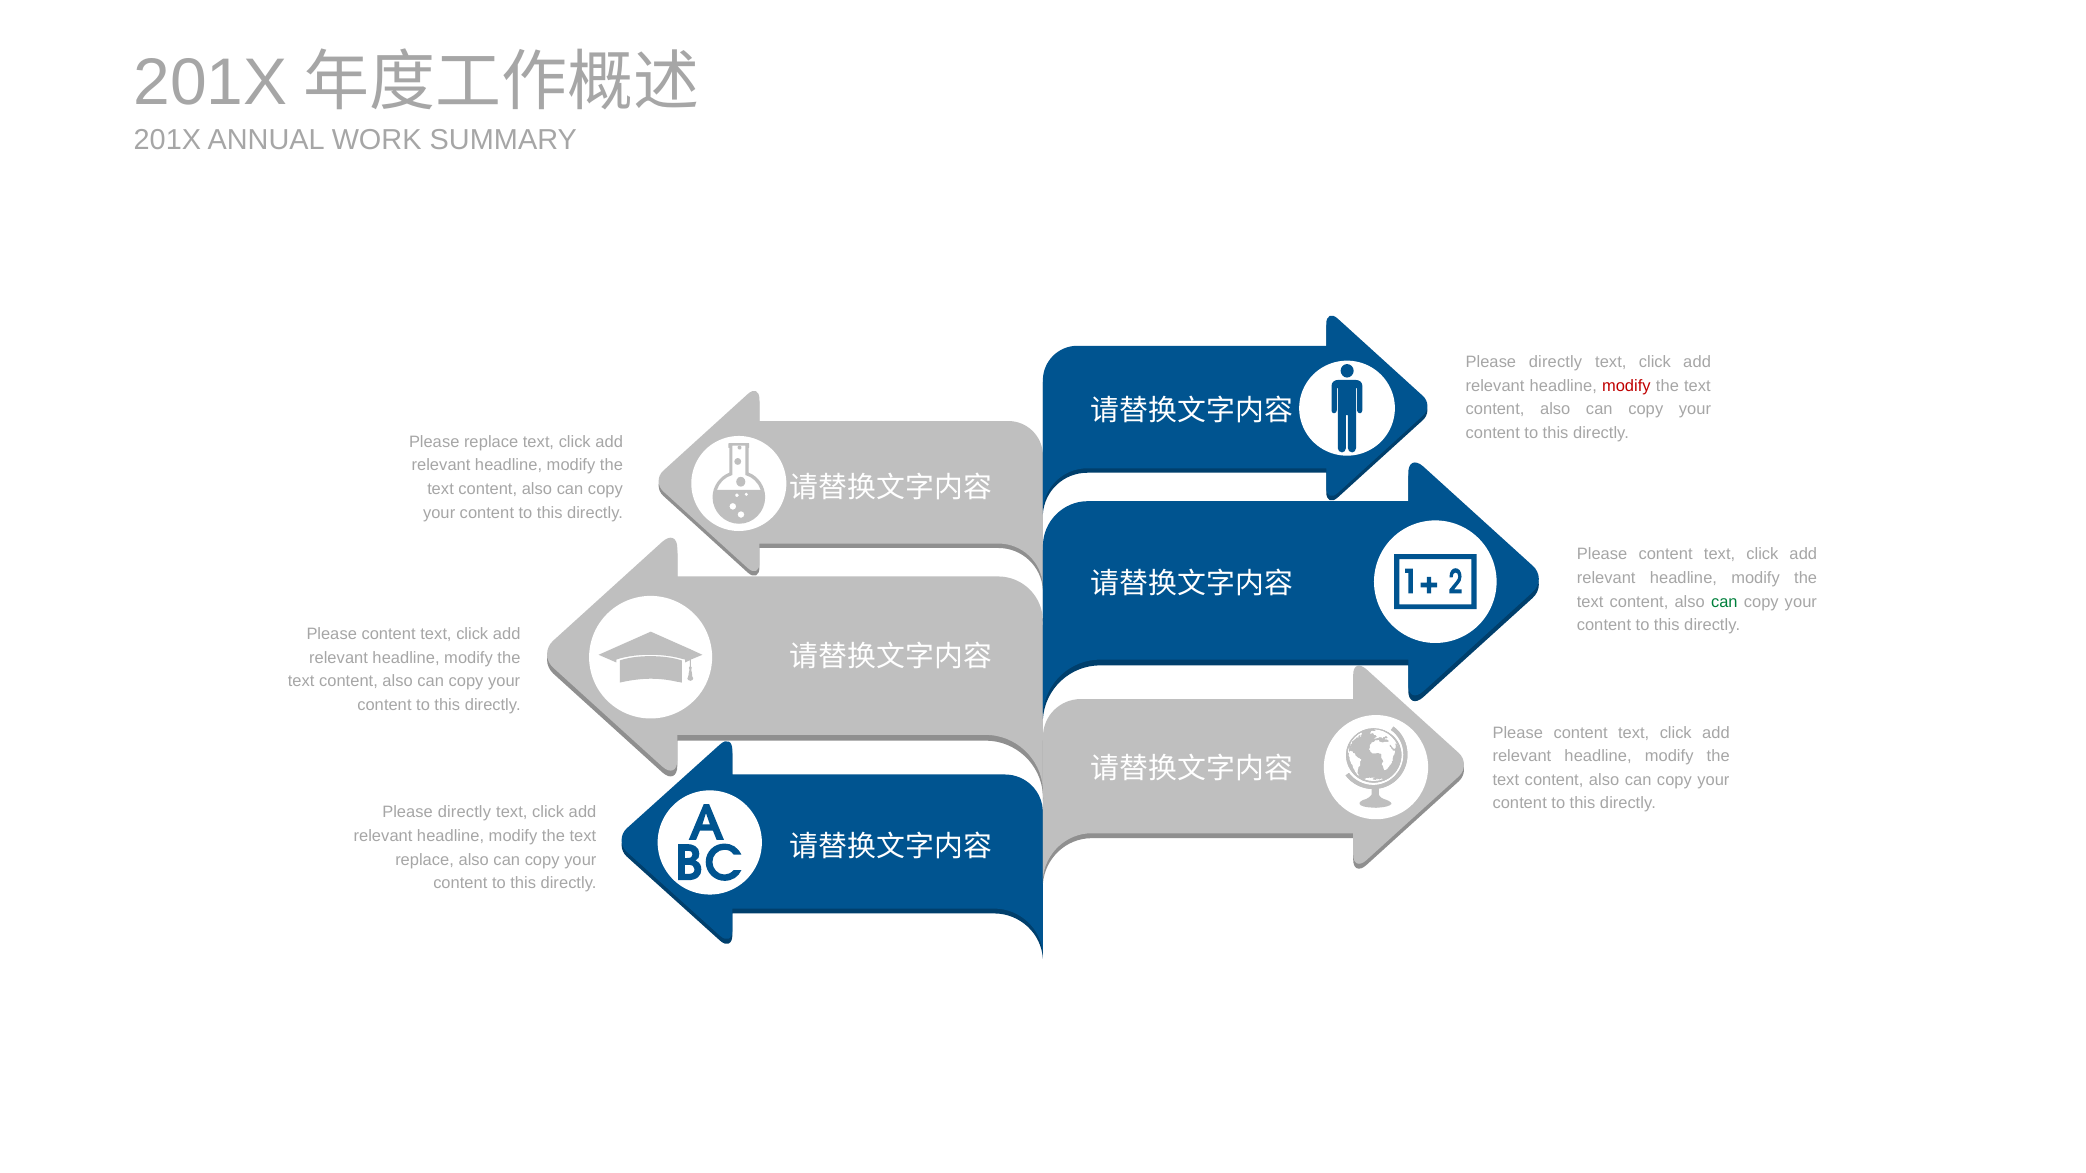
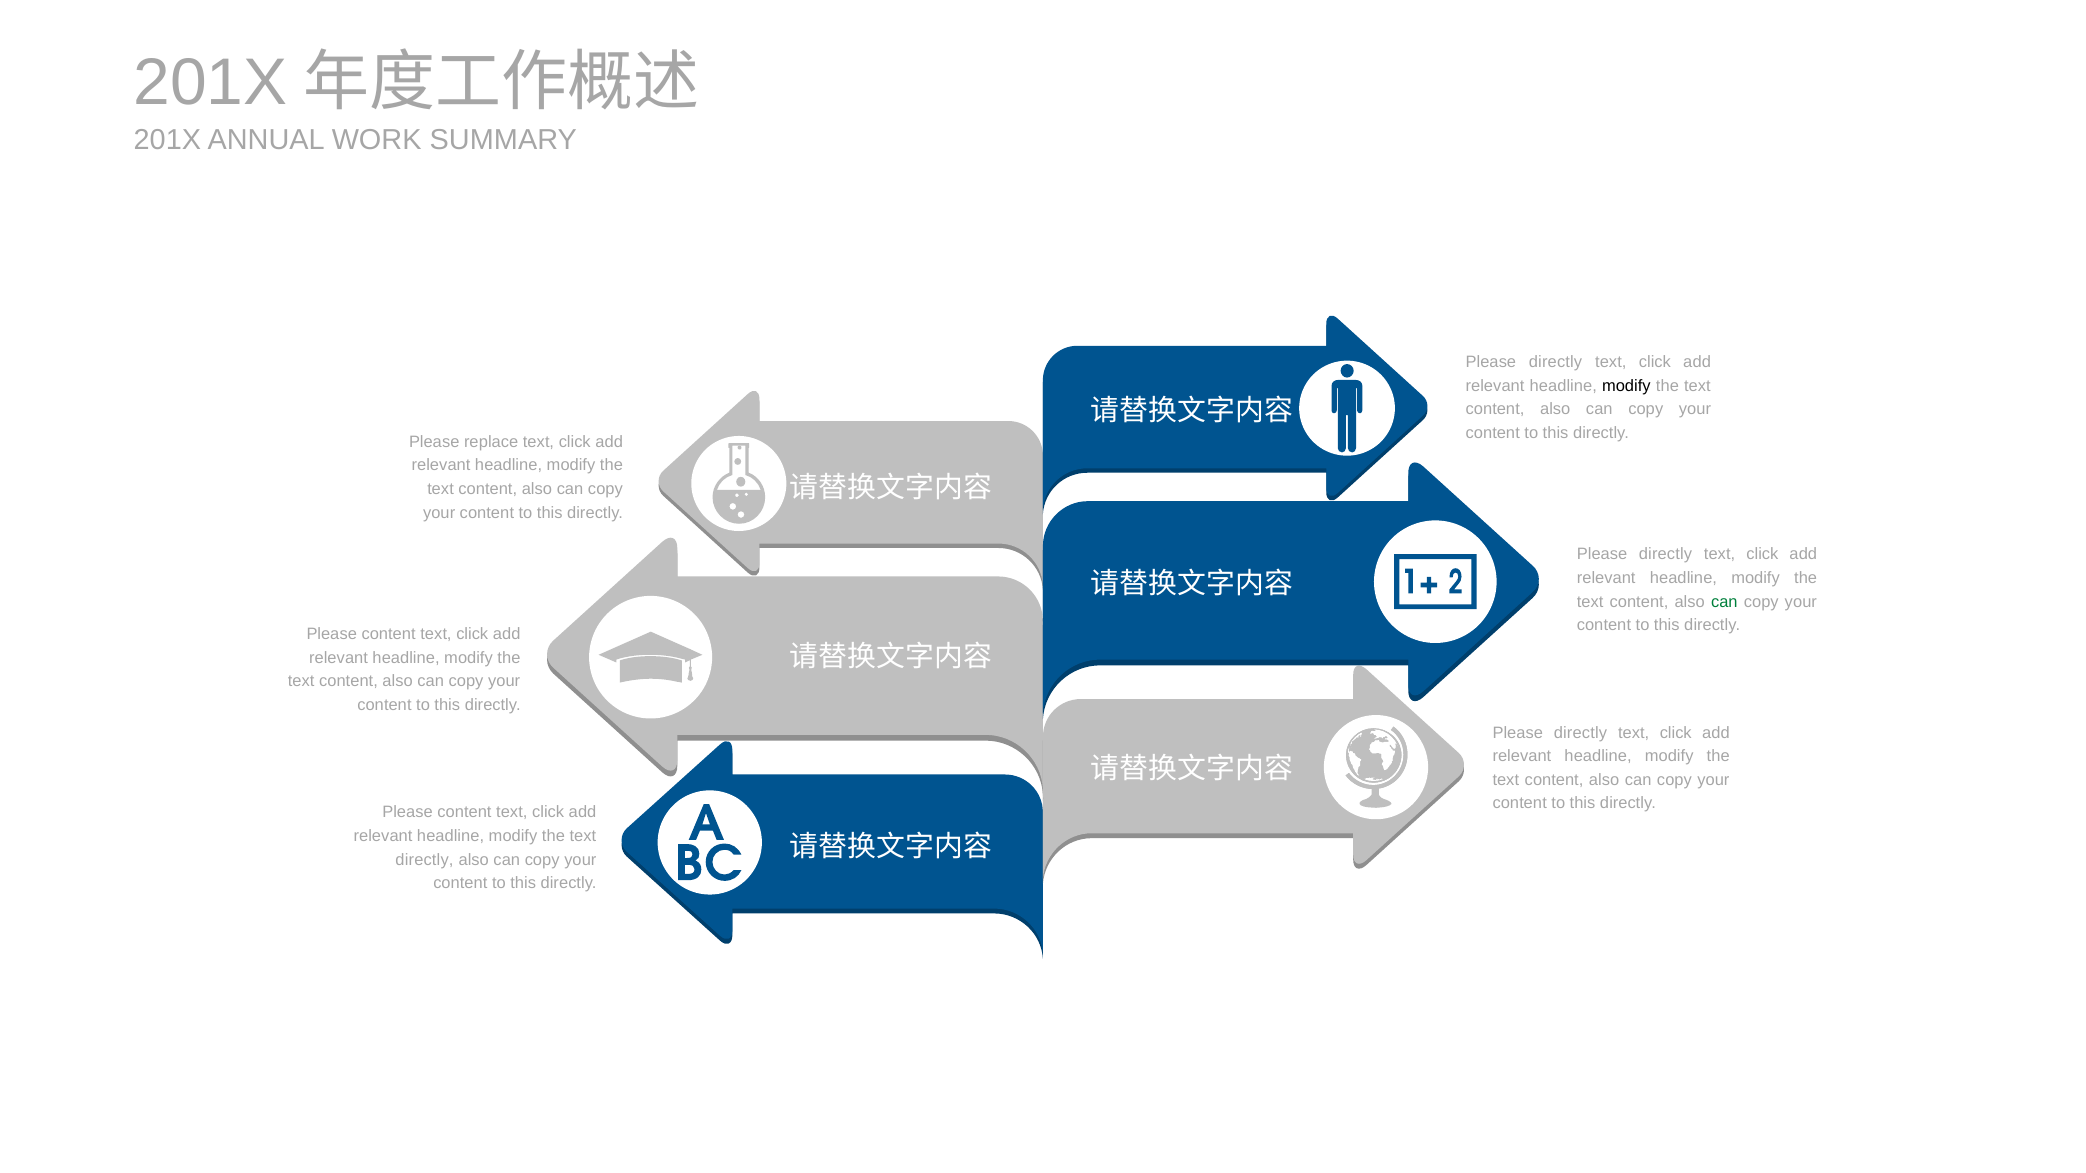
modify at (1626, 386) colour: red -> black
content at (1666, 554): content -> directly
content at (1581, 733): content -> directly
directly at (464, 813): directly -> content
replace at (425, 860): replace -> directly
